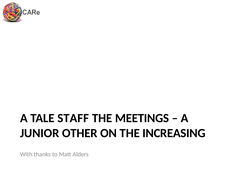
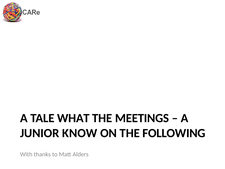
STAFF: STAFF -> WHAT
OTHER: OTHER -> KNOW
INCREASING: INCREASING -> FOLLOWING
